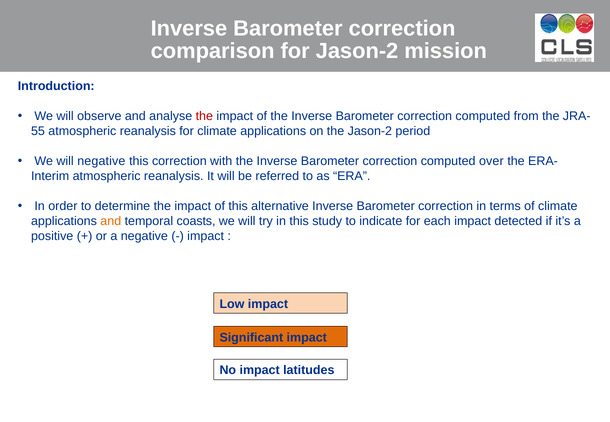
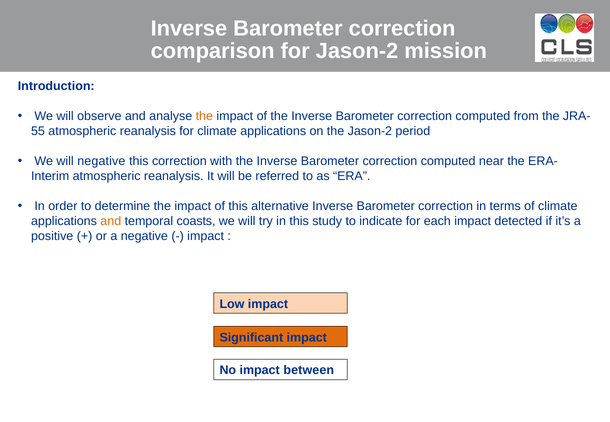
the at (204, 116) colour: red -> orange
over: over -> near
latitudes: latitudes -> between
